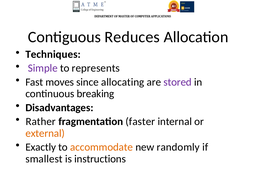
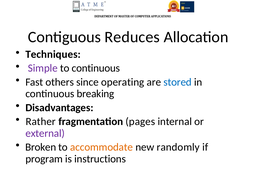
to represents: represents -> continuous
moves: moves -> others
allocating: allocating -> operating
stored colour: purple -> blue
faster: faster -> pages
external colour: orange -> purple
Exactly: Exactly -> Broken
smallest: smallest -> program
